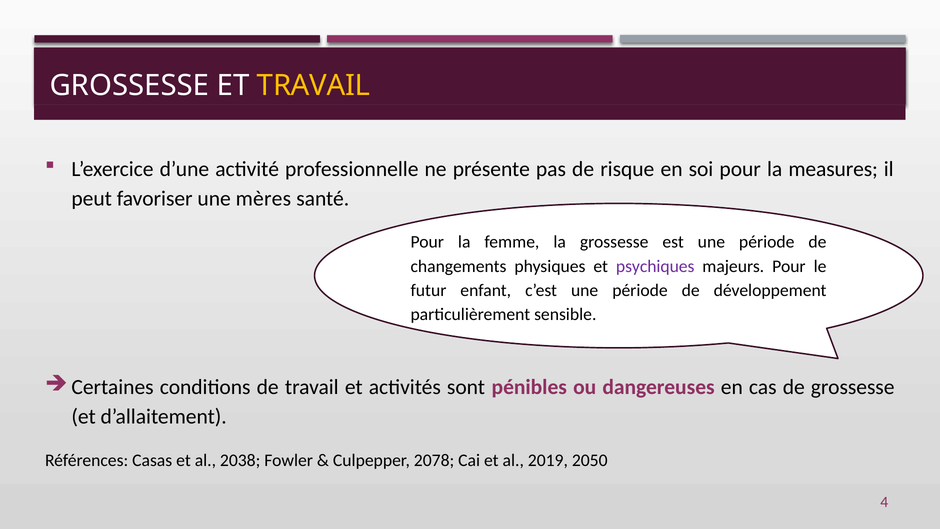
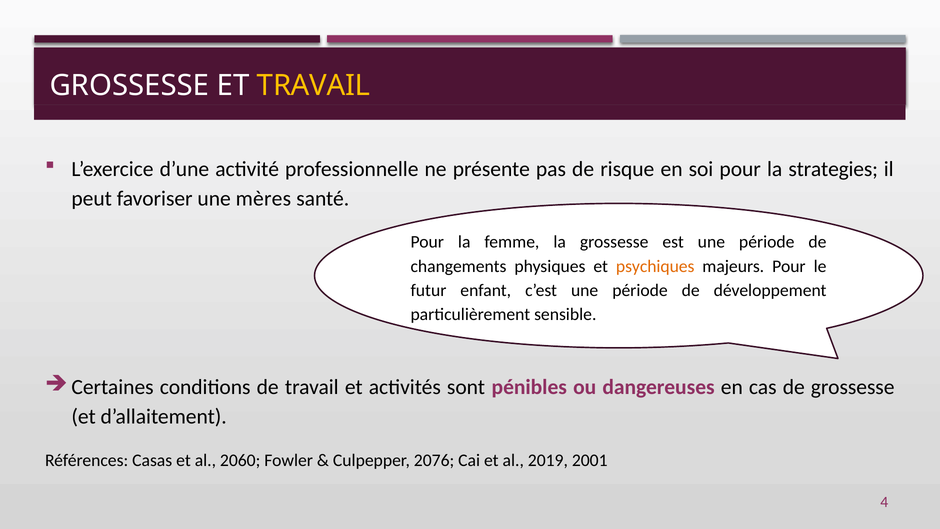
measures: measures -> strategies
psychiques colour: purple -> orange
2038: 2038 -> 2060
2078: 2078 -> 2076
2050: 2050 -> 2001
